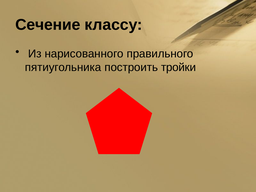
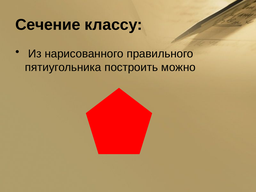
тройки: тройки -> можно
